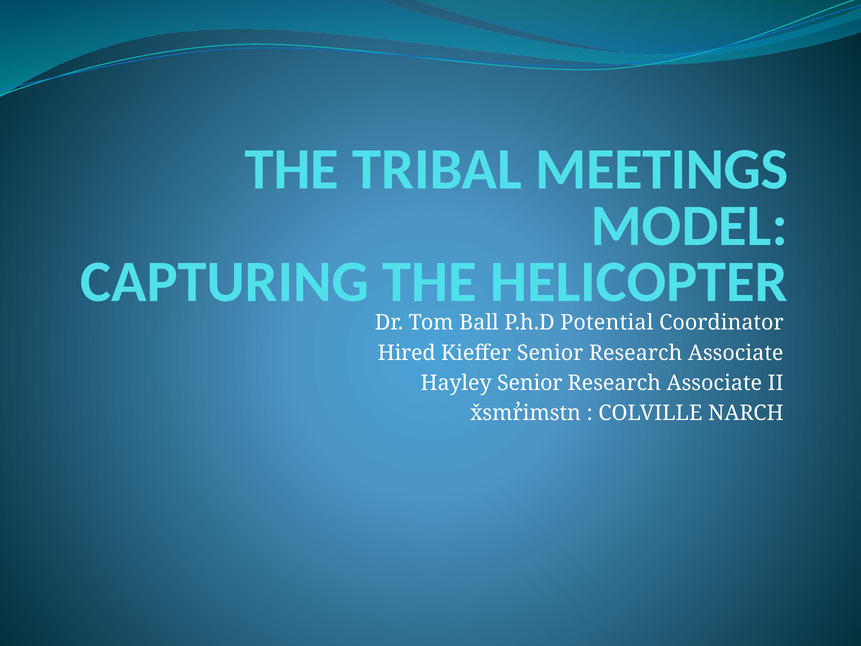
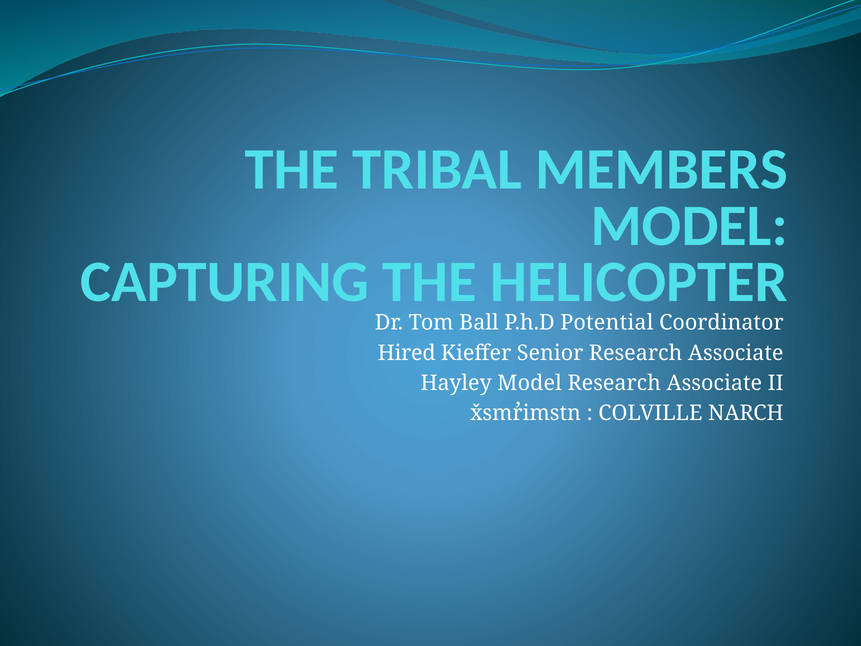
MEETINGS: MEETINGS -> MEMBERS
Hayley Senior: Senior -> Model
